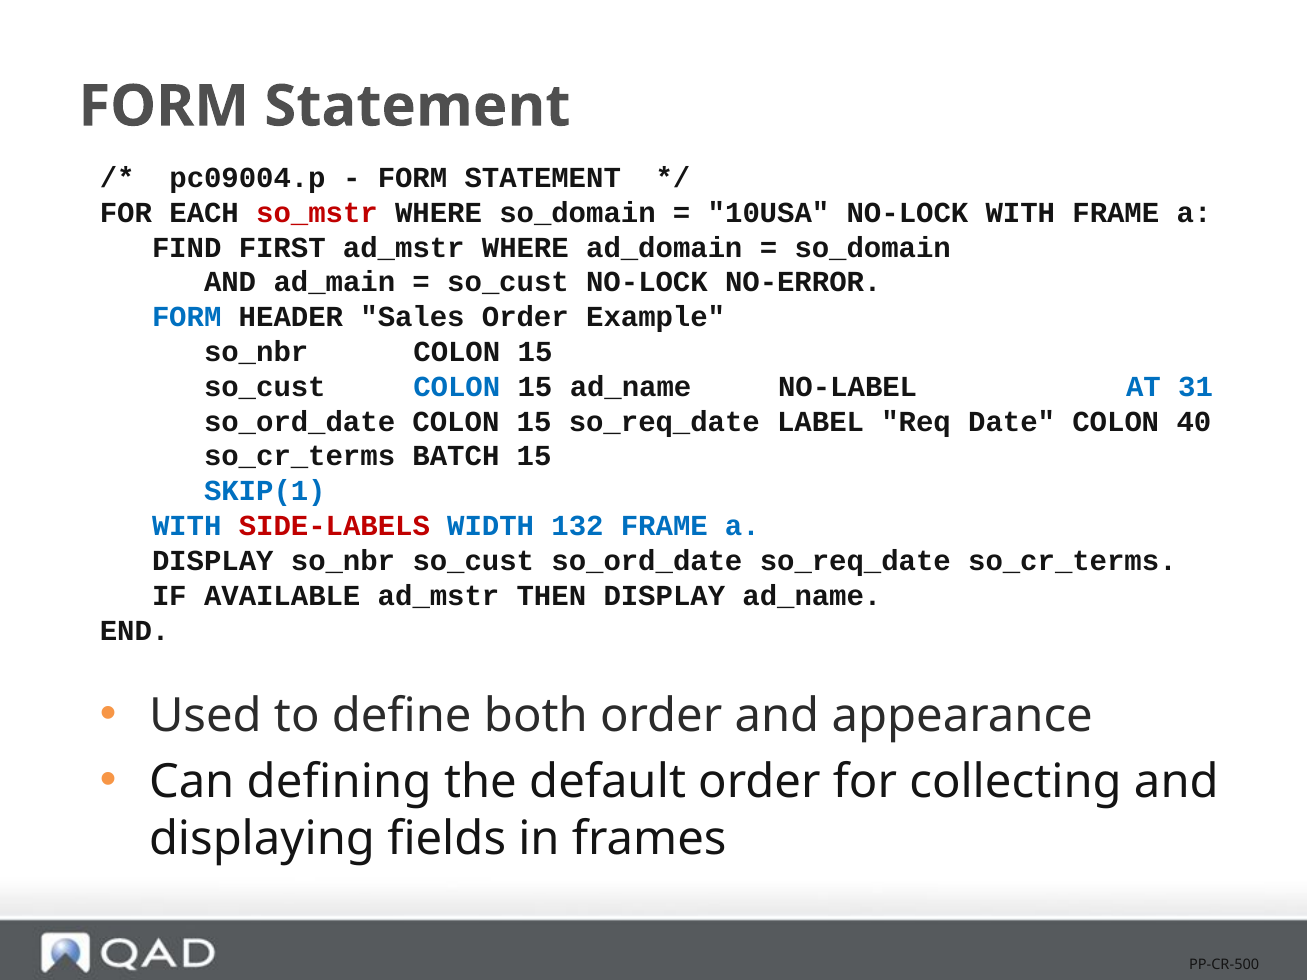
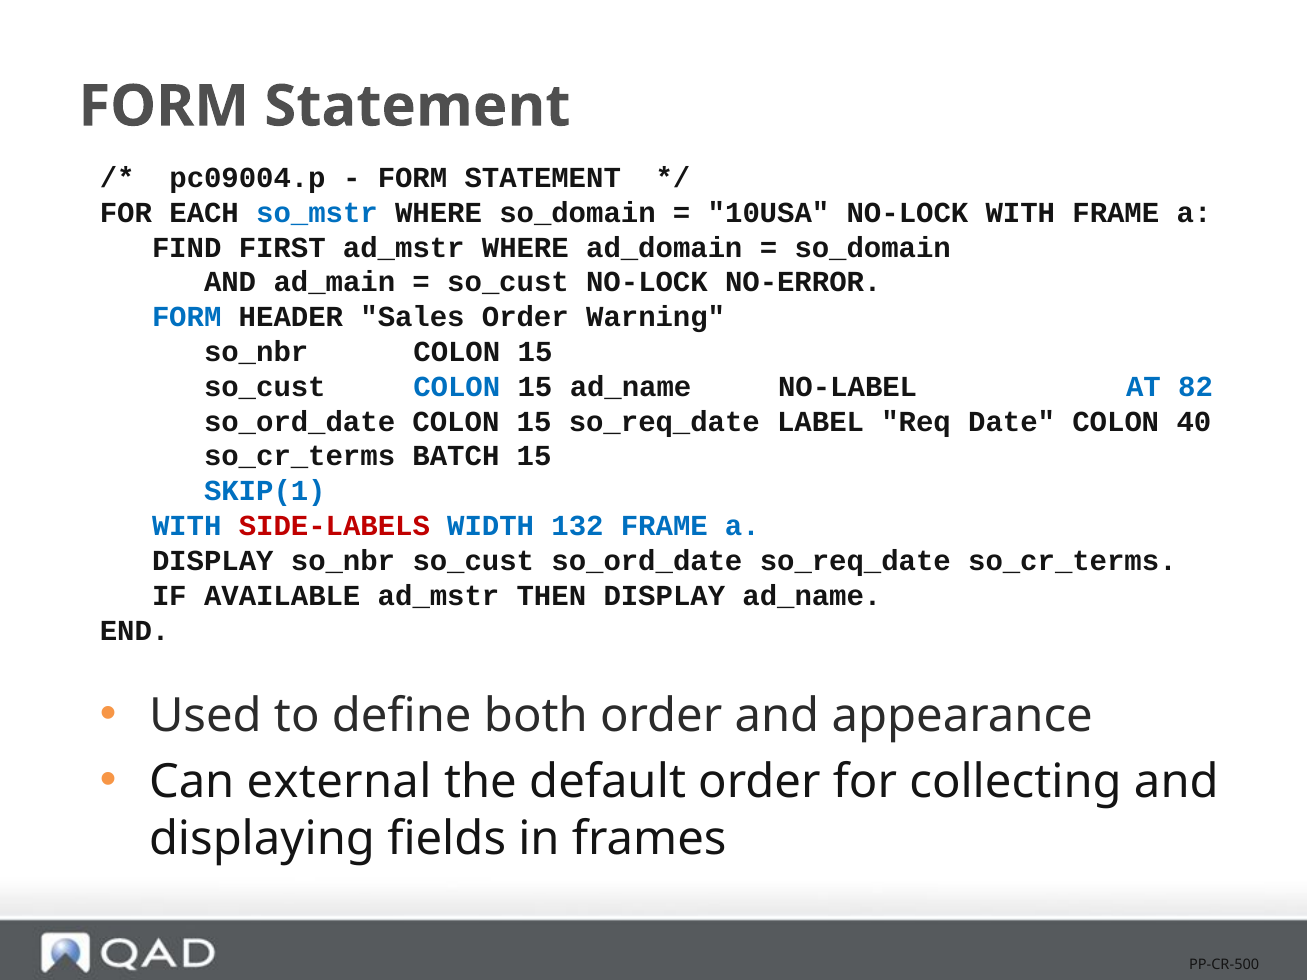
so_mstr colour: red -> blue
Example: Example -> Warning
31: 31 -> 82
defining: defining -> external
